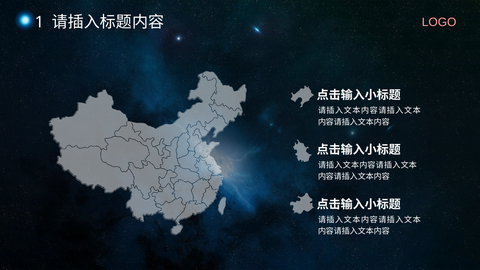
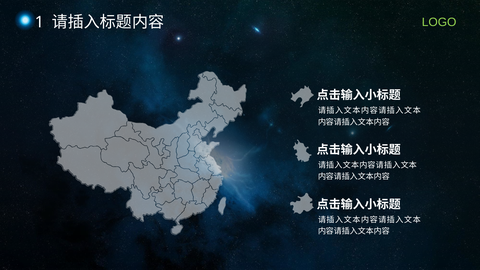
LOGO colour: pink -> light green
